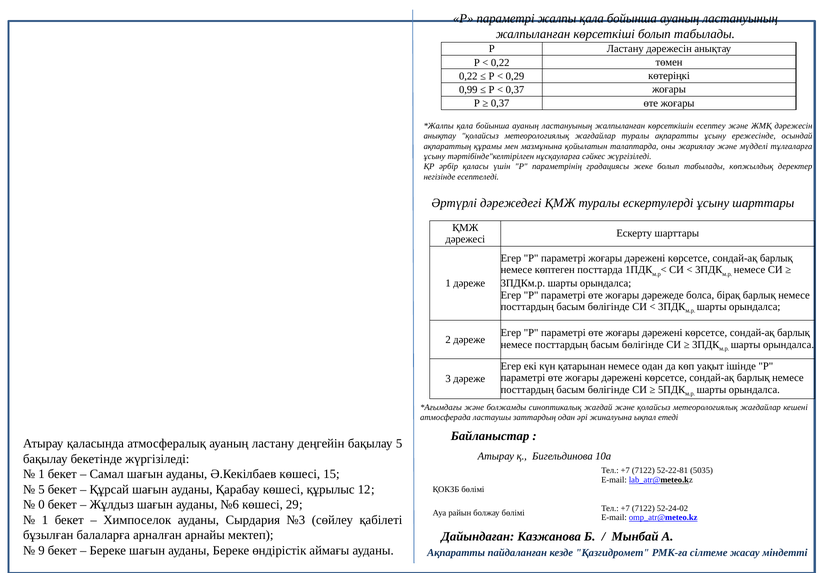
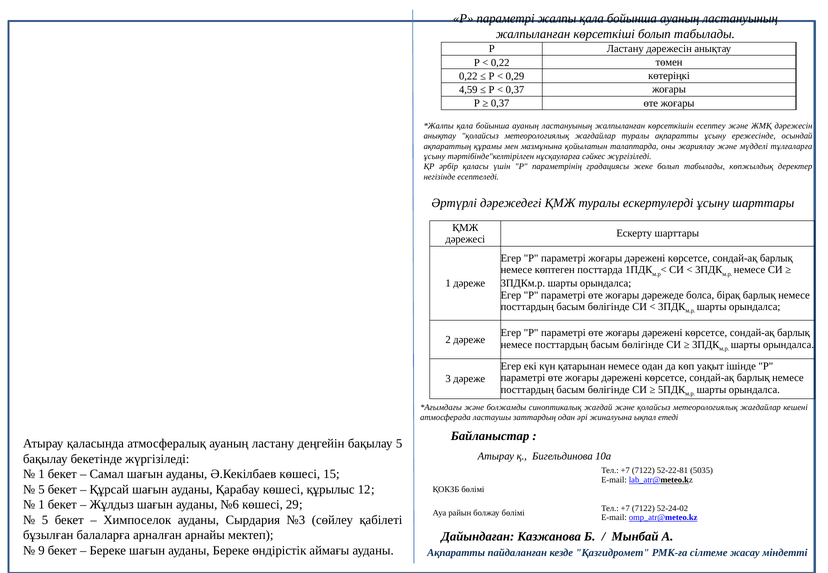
0,99: 0,99 -> 4,59
0 at (41, 505): 0 -> 1
1 at (45, 520): 1 -> 5
